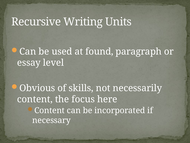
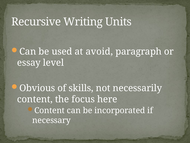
found: found -> avoid
